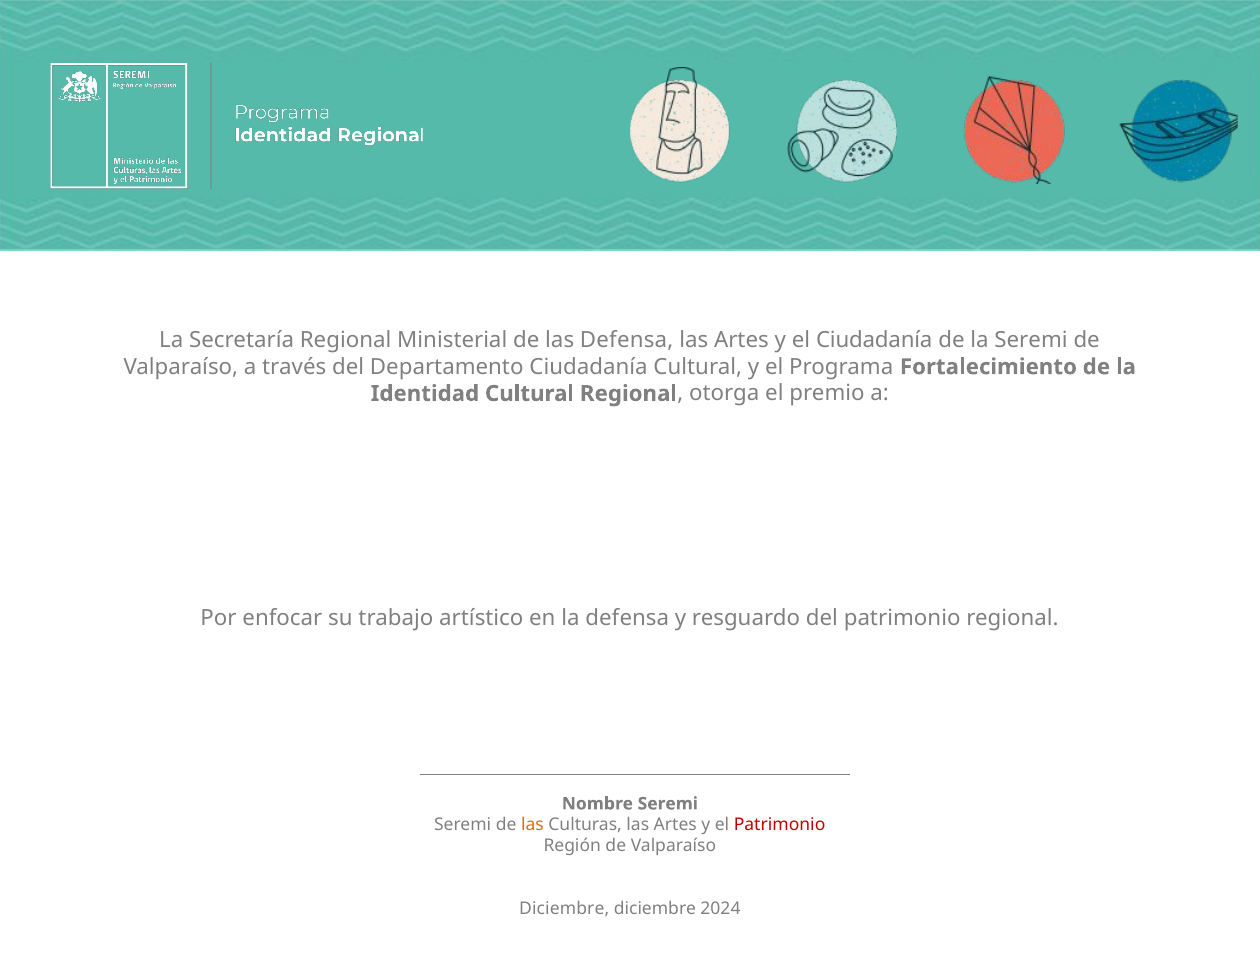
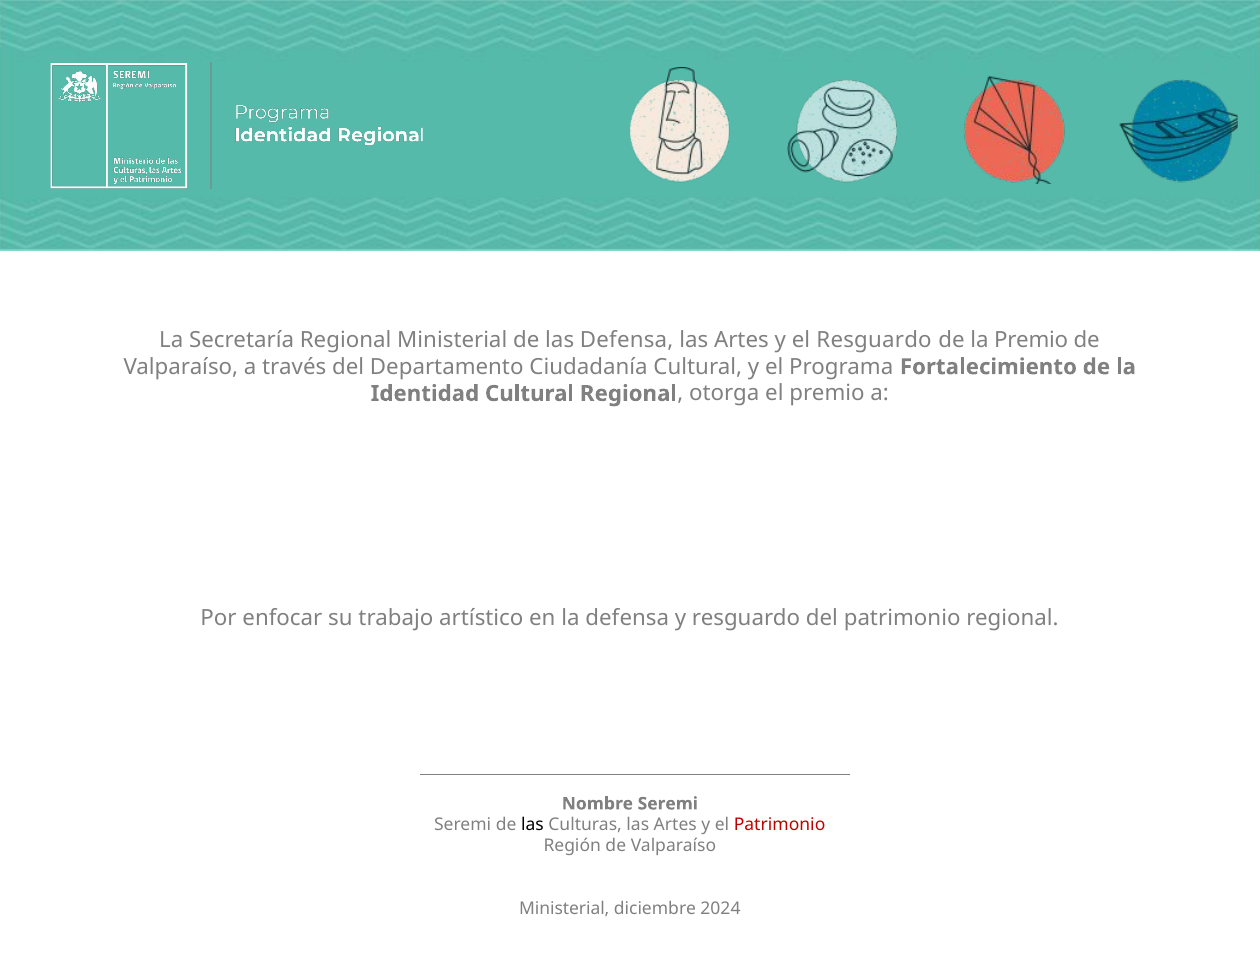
el Ciudadanía: Ciudadanía -> Resguardo
la Seremi: Seremi -> Premio
las at (532, 825) colour: orange -> black
Diciembre at (564, 909): Diciembre -> Ministerial
